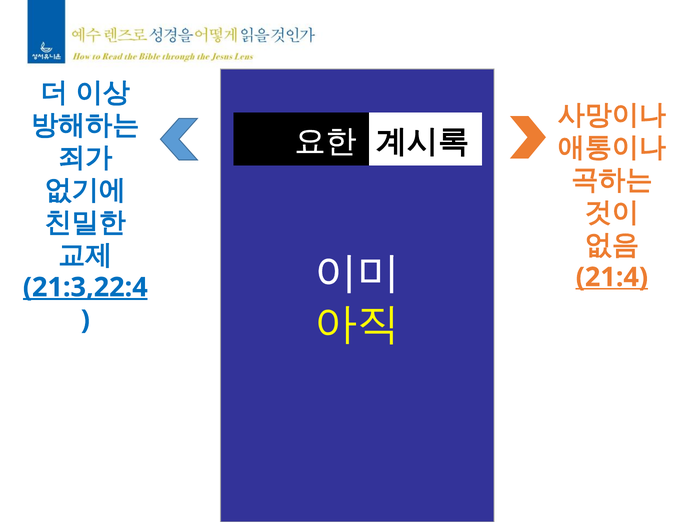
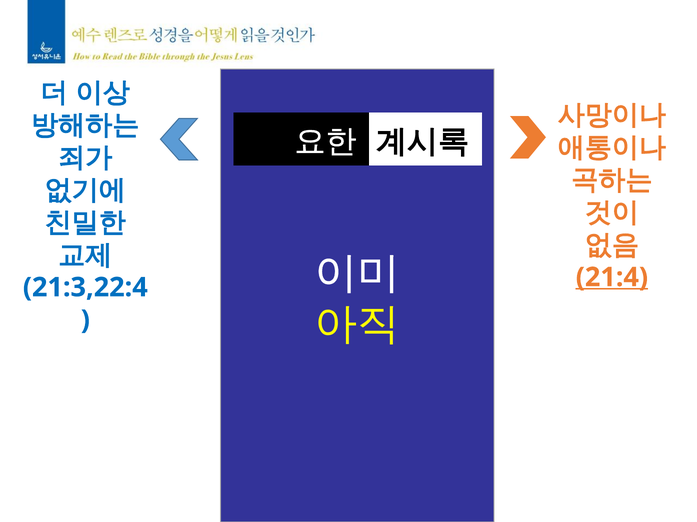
21:3,22:4 underline: present -> none
